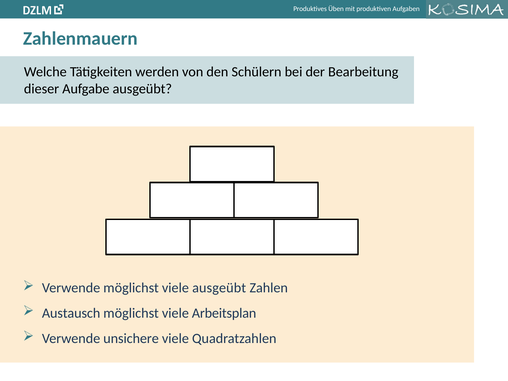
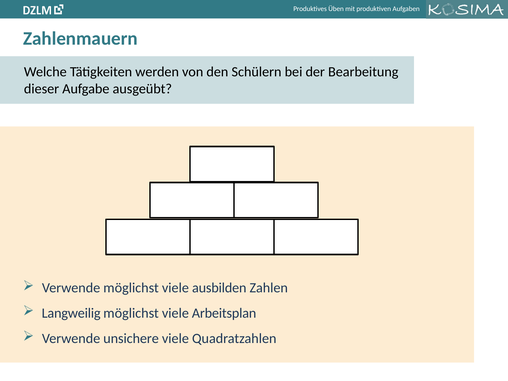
viele ausgeübt: ausgeübt -> ausbilden
Austausch: Austausch -> Langweilig
